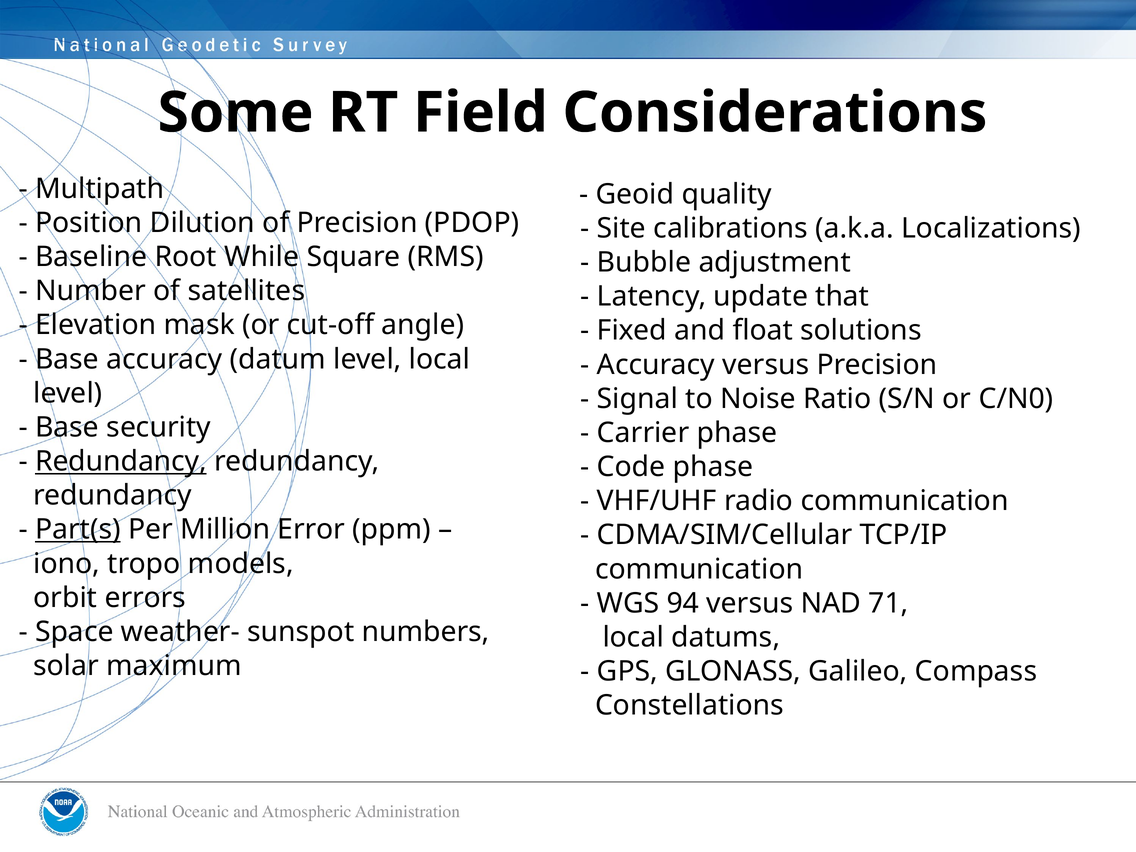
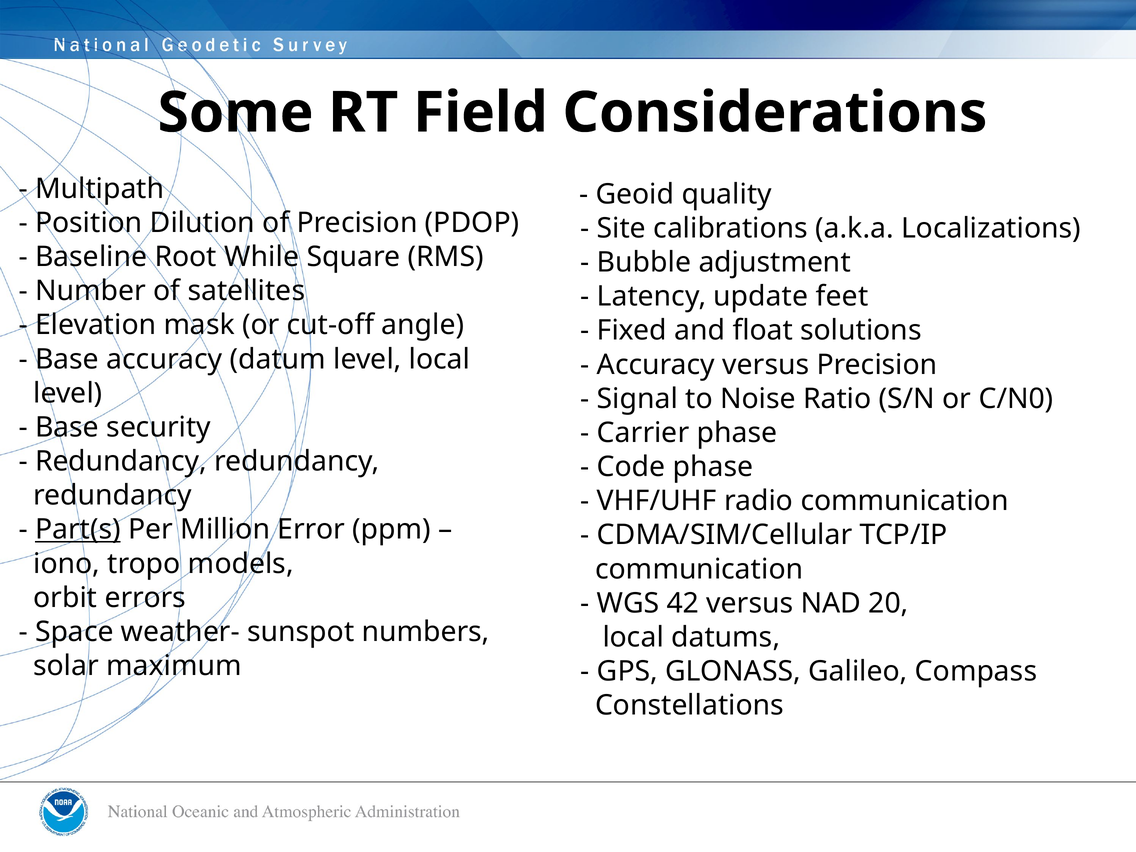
that: that -> feet
Redundancy at (121, 461) underline: present -> none
94: 94 -> 42
71: 71 -> 20
